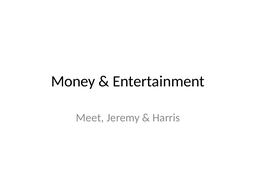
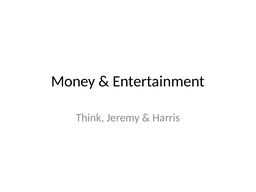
Meet: Meet -> Think
